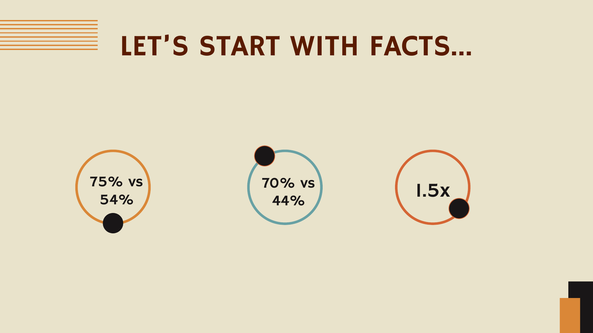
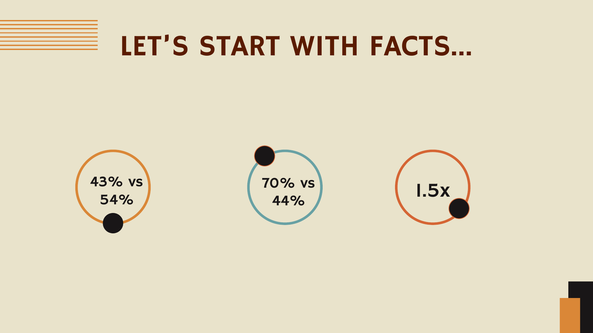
75%: 75% -> 43%
